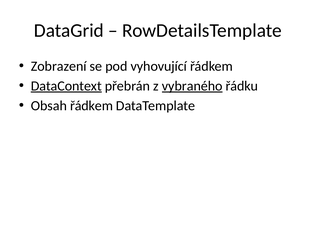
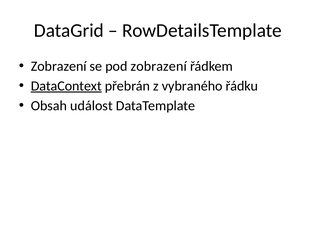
pod vyhovující: vyhovující -> zobrazení
vybraného underline: present -> none
Obsah řádkem: řádkem -> událost
